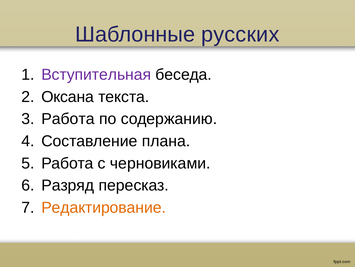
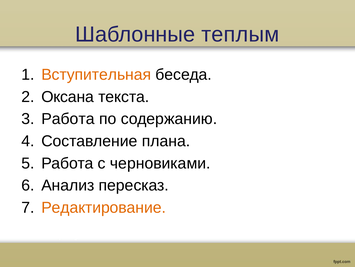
русских: русских -> теплым
Вступительная colour: purple -> orange
Разряд: Разряд -> Анализ
